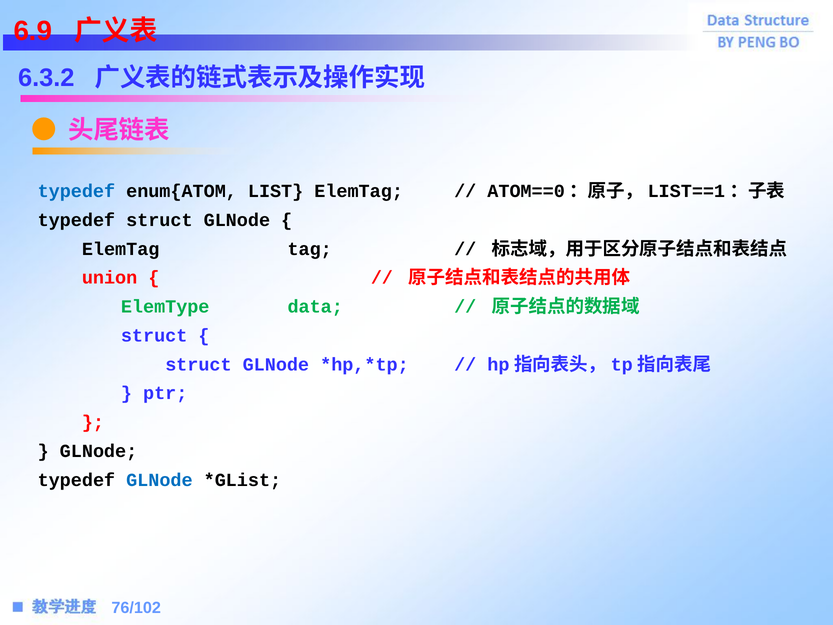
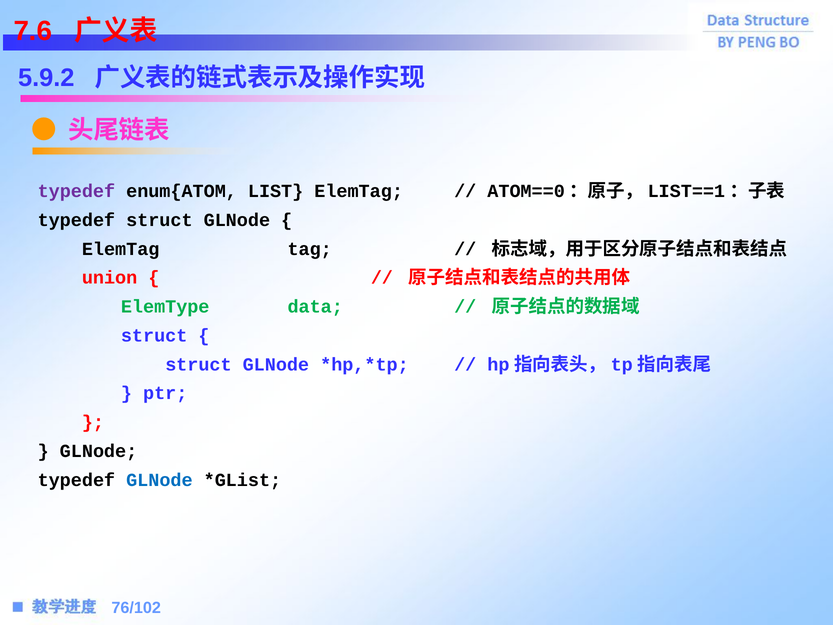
6.9: 6.9 -> 7.6
6.3.2: 6.3.2 -> 5.9.2
typedef at (76, 191) colour: blue -> purple
